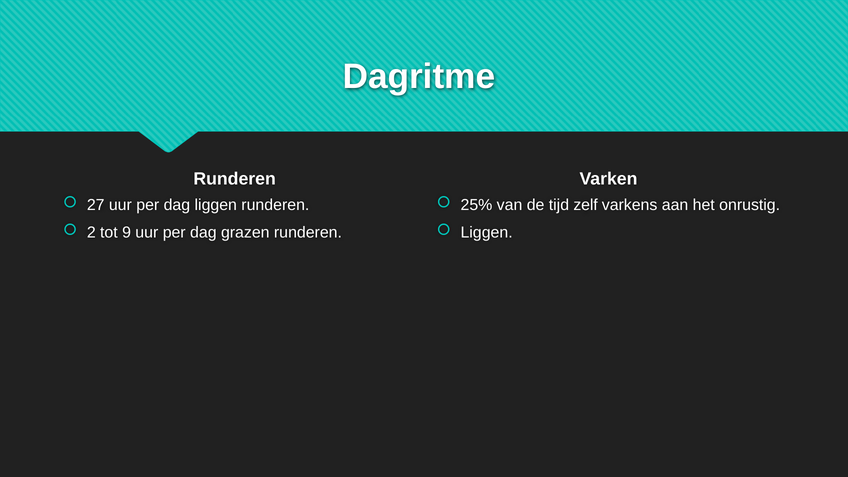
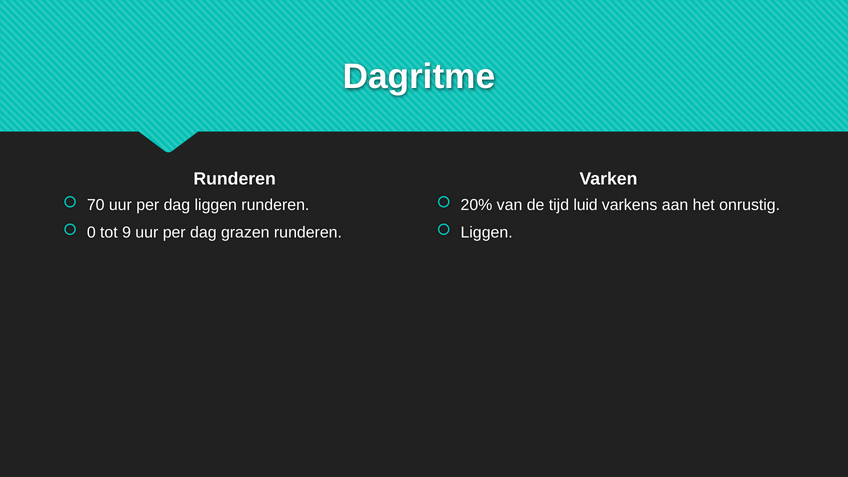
27: 27 -> 70
25%: 25% -> 20%
zelf: zelf -> luid
2: 2 -> 0
